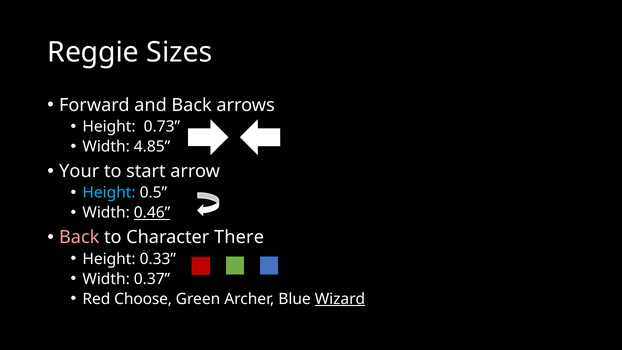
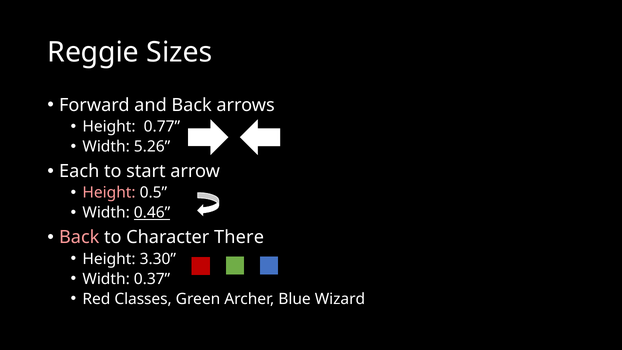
0.73: 0.73 -> 0.77
4.85: 4.85 -> 5.26
Your: Your -> Each
Height at (109, 193) colour: light blue -> pink
0.33: 0.33 -> 3.30
Choose: Choose -> Classes
Wizard underline: present -> none
